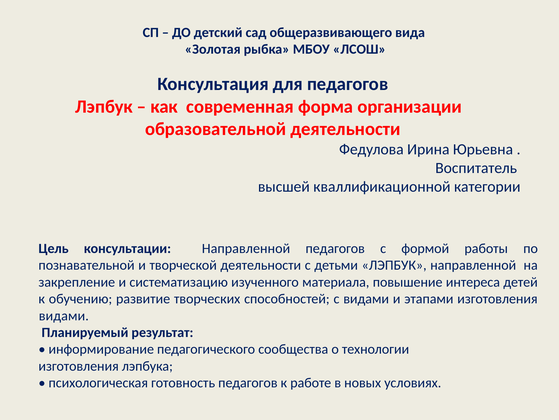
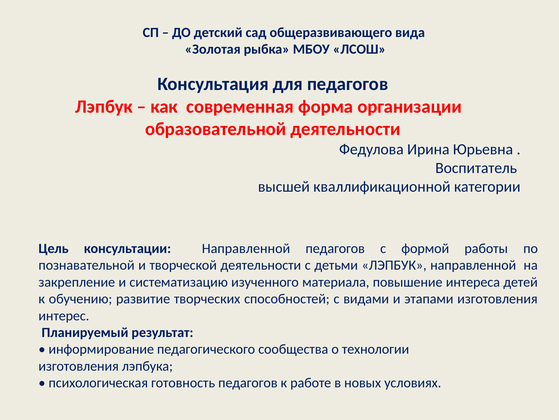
видами at (64, 315): видами -> интерес
